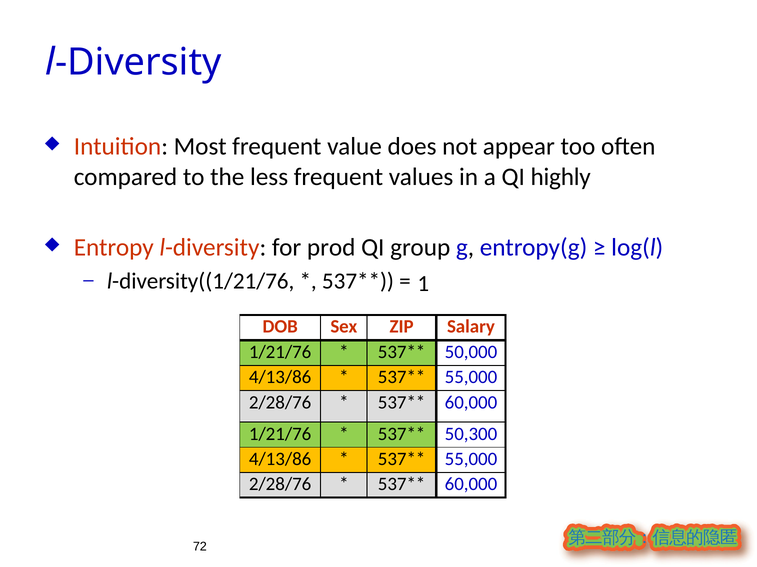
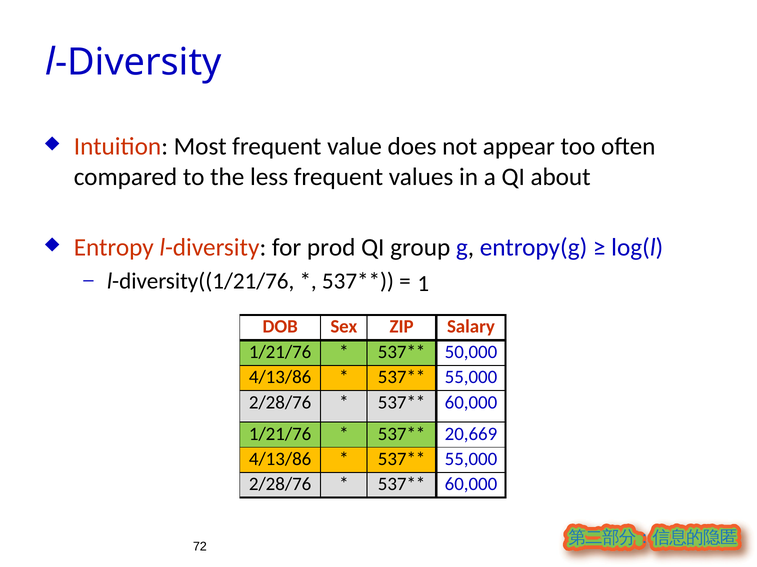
highly: highly -> about
50,300: 50,300 -> 20,669
